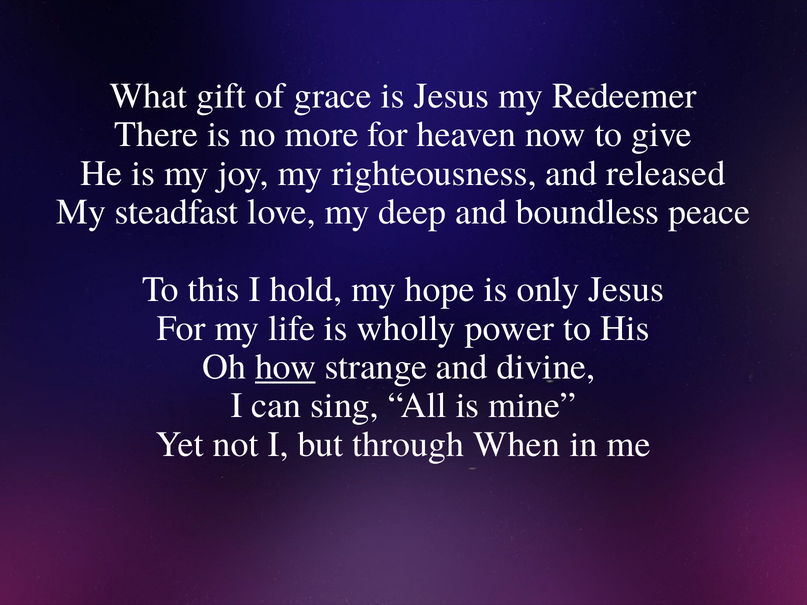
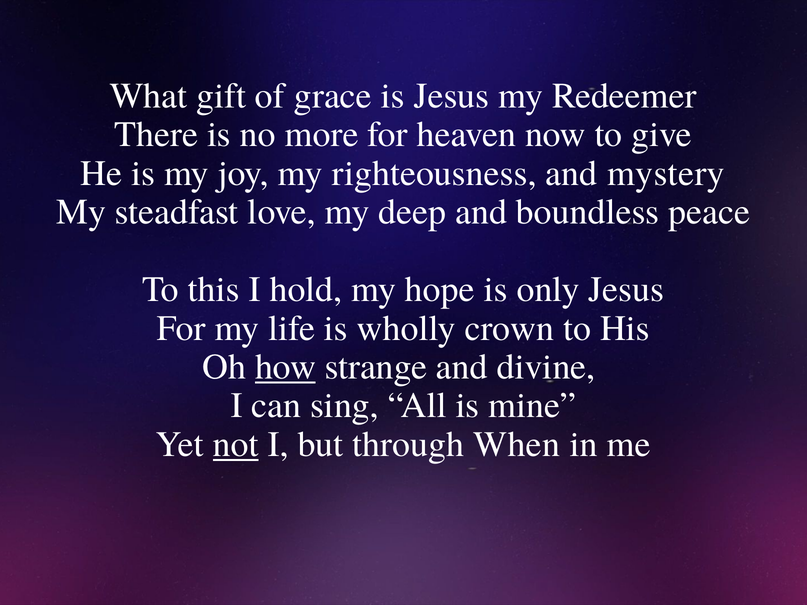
released: released -> mystery
power: power -> crown
not underline: none -> present
